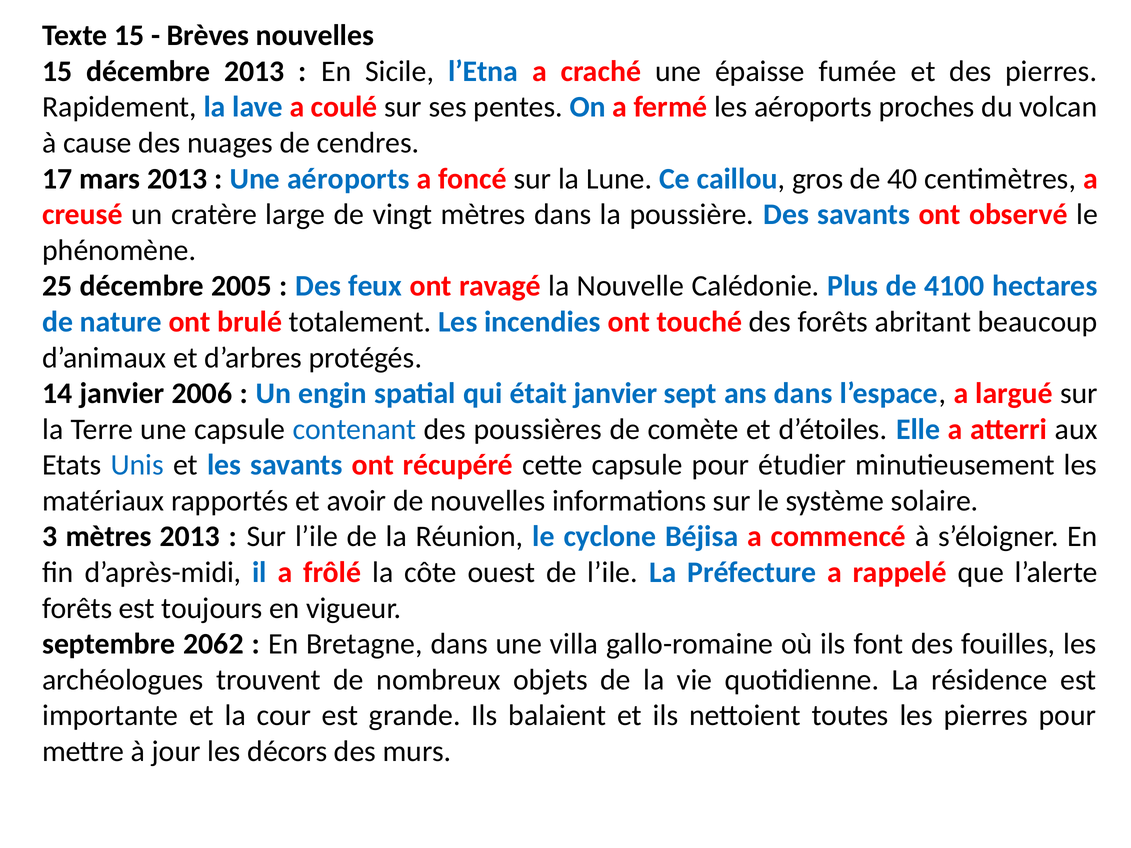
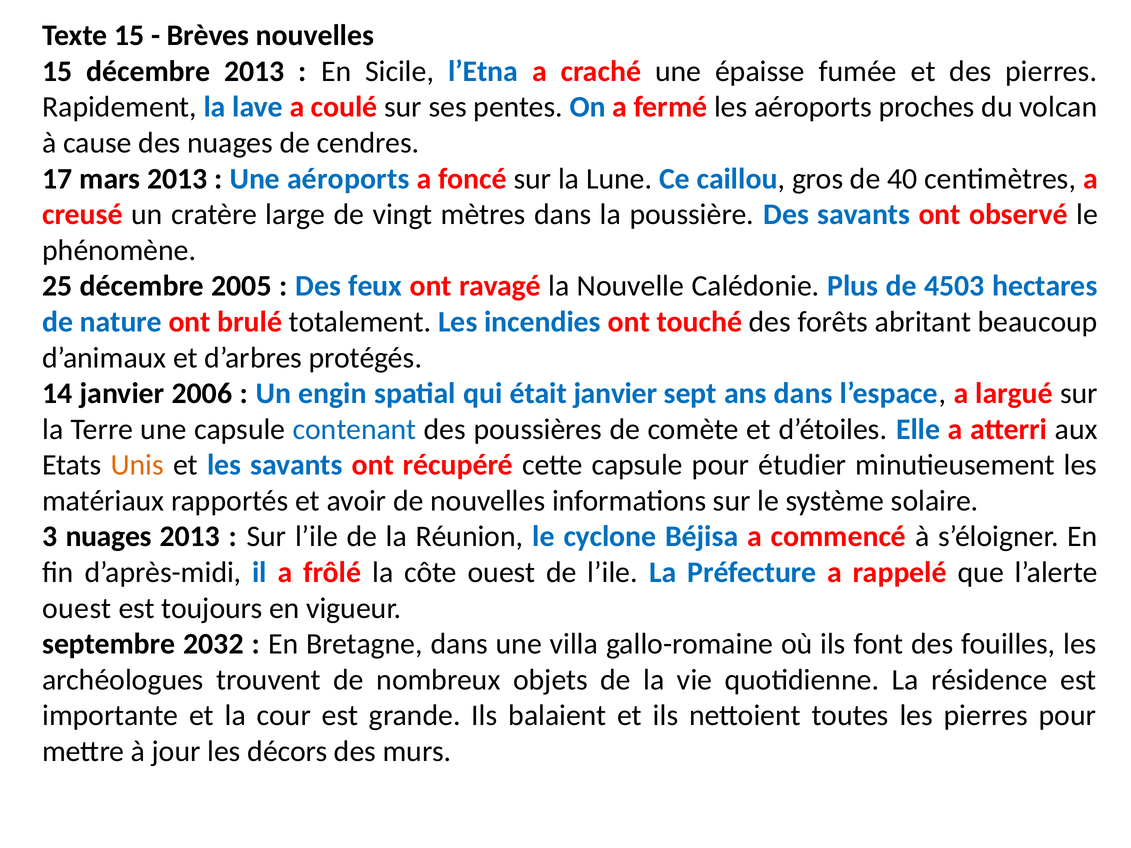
4100: 4100 -> 4503
Unis colour: blue -> orange
3 mètres: mètres -> nuages
forêts at (77, 608): forêts -> ouest
2062: 2062 -> 2032
